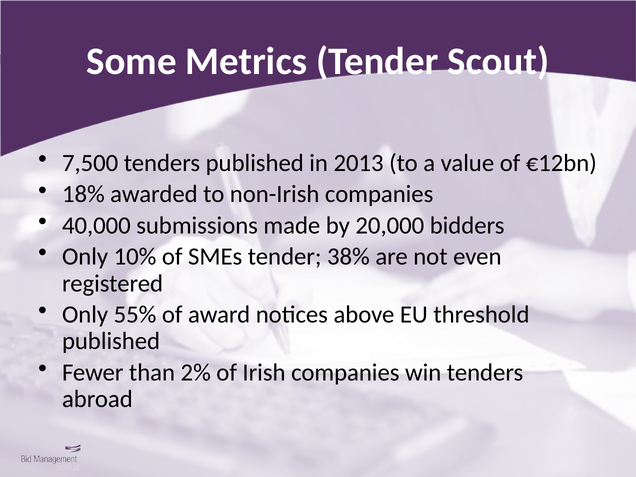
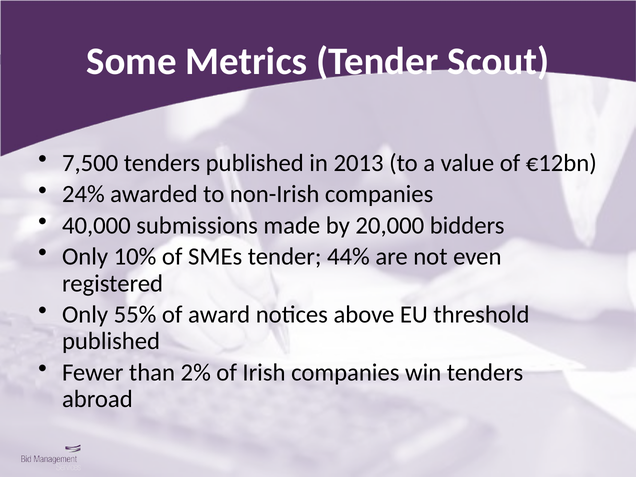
18%: 18% -> 24%
38%: 38% -> 44%
